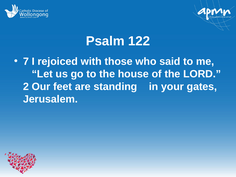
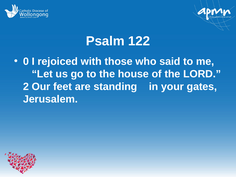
7: 7 -> 0
